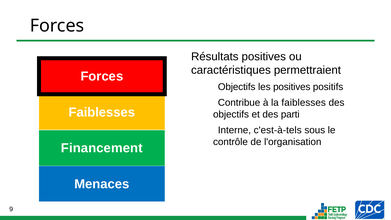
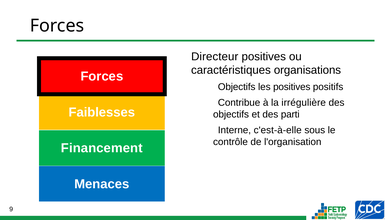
Résultats: Résultats -> Directeur
permettraient: permettraient -> organisations
la faiblesses: faiblesses -> irrégulière
c'est-à-tels: c'est-à-tels -> c'est-à-elle
